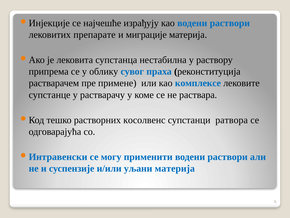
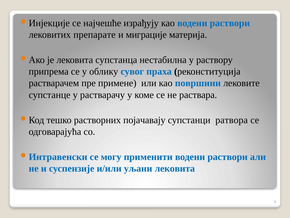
комплексе: комплексе -> површини
косолвенс: косолвенс -> појачавају
уљани материја: материја -> лековита
